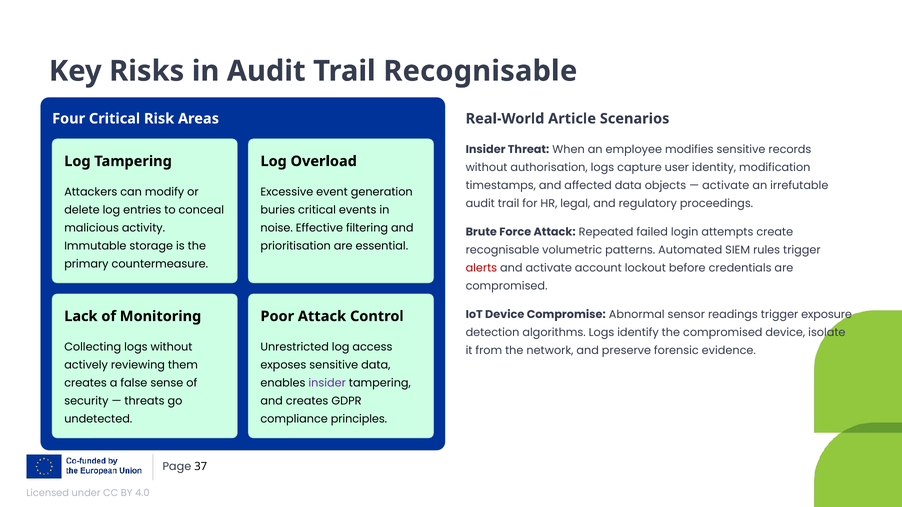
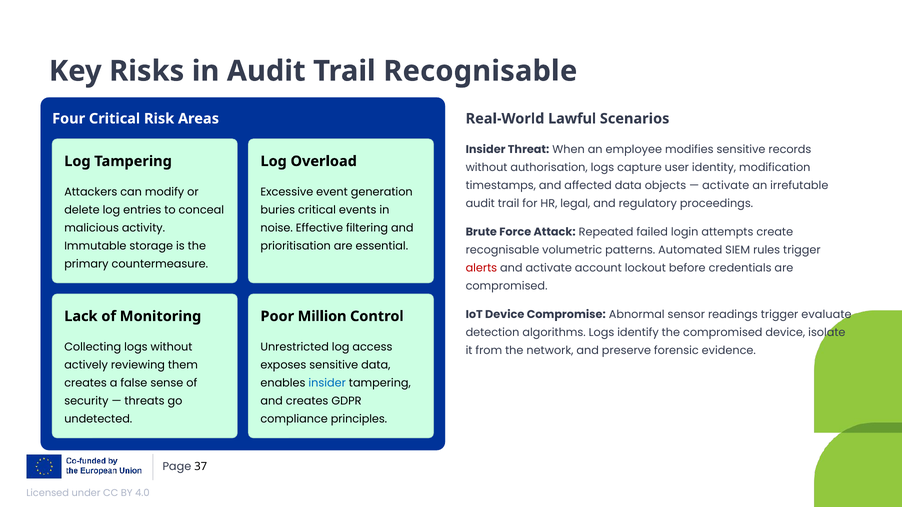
Article: Article -> Lawful
Poor Attack: Attack -> Million
exposure: exposure -> evaluate
insider at (327, 383) colour: purple -> blue
